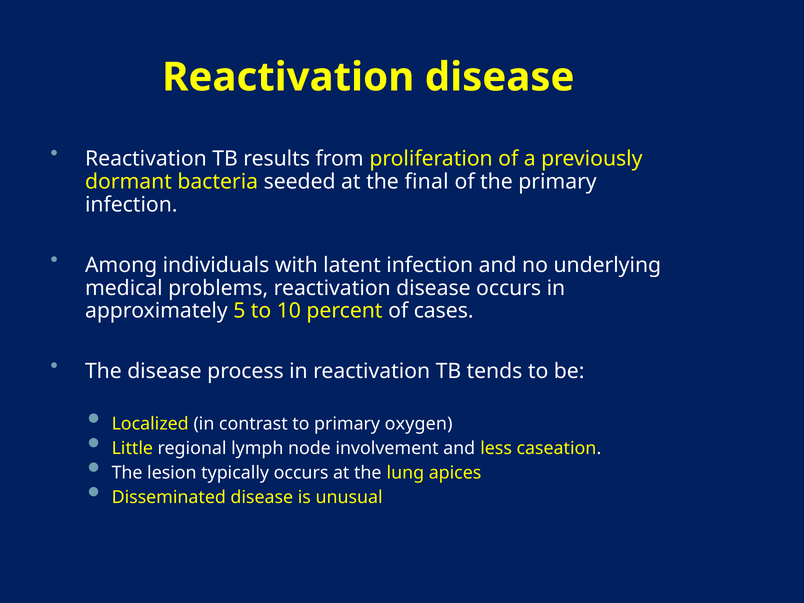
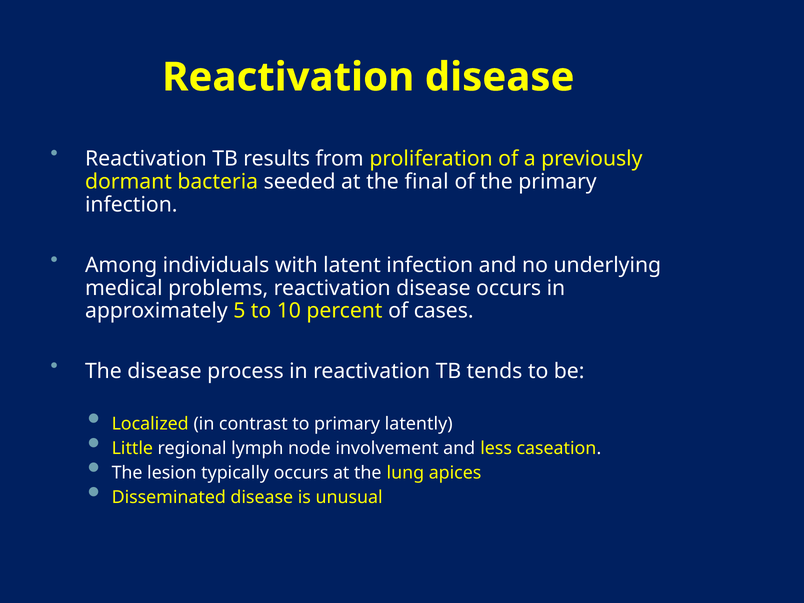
oxygen: oxygen -> latently
